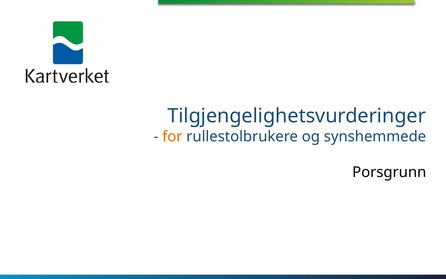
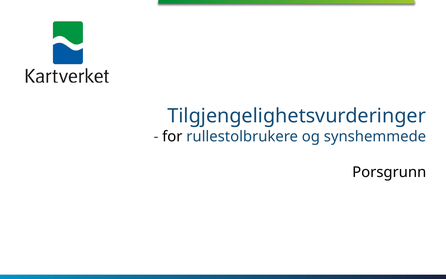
for colour: orange -> black
